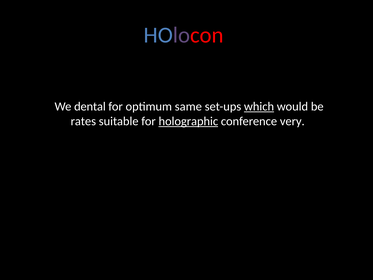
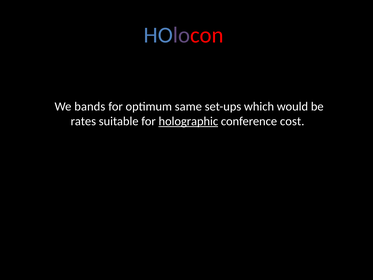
dental: dental -> bands
which underline: present -> none
very: very -> cost
